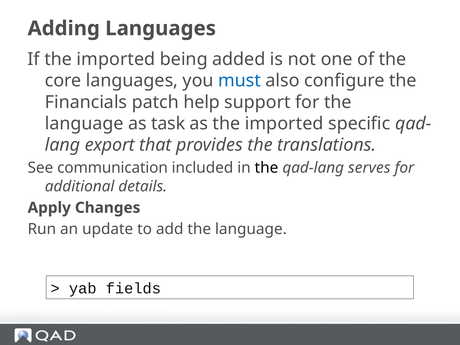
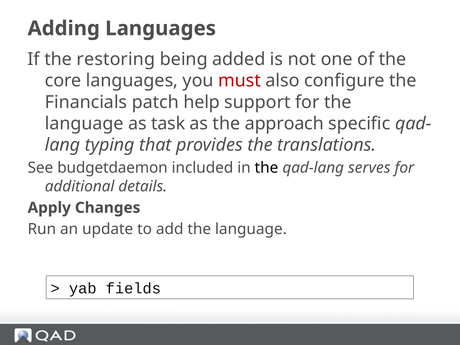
If the imported: imported -> restoring
must colour: blue -> red
as the imported: imported -> approach
export: export -> typing
communication: communication -> budgetdaemon
